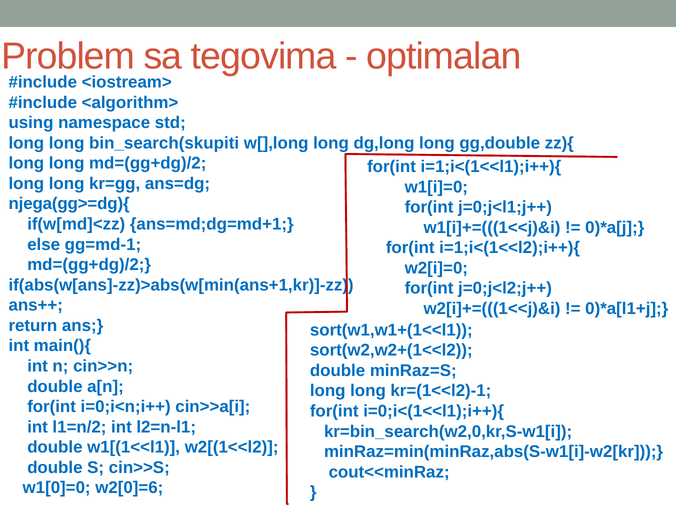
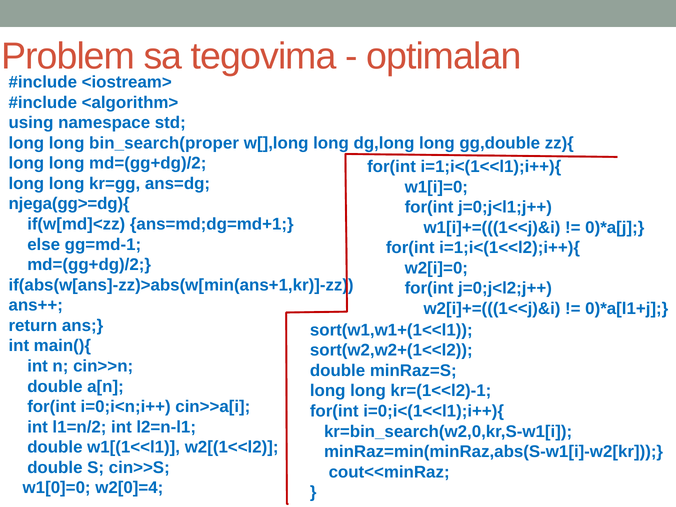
bin_search(skupiti: bin_search(skupiti -> bin_search(proper
w2[0]=6: w2[0]=6 -> w2[0]=4
